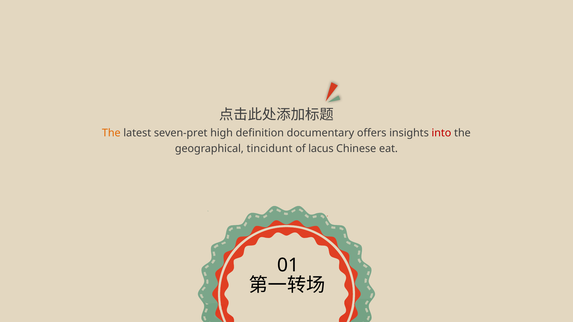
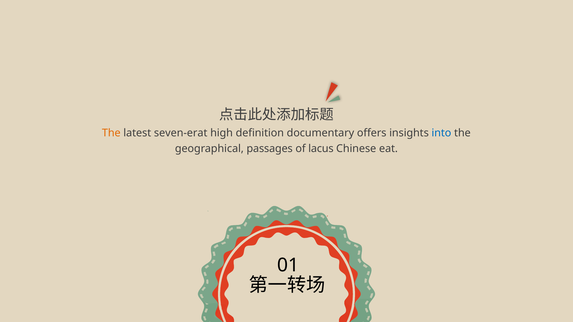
seven-pret: seven-pret -> seven-erat
into colour: red -> blue
tincidunt: tincidunt -> passages
